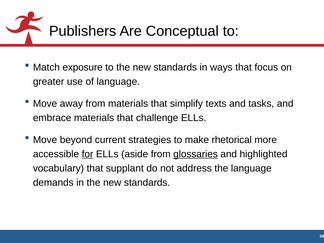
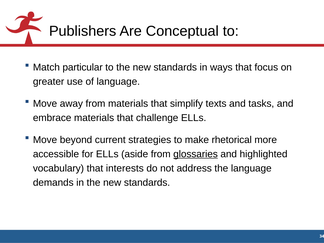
exposure: exposure -> particular
for underline: present -> none
supplant: supplant -> interests
